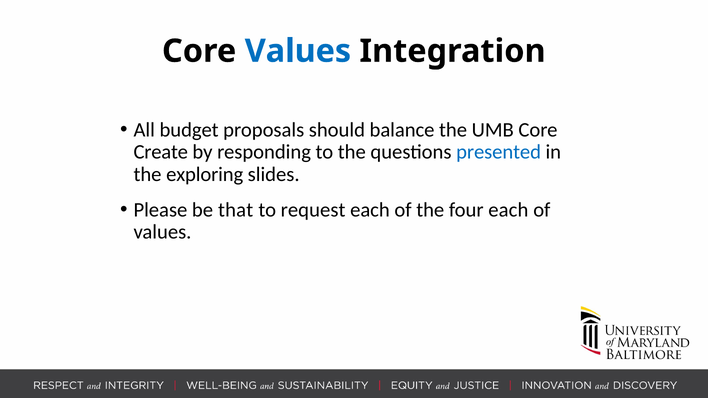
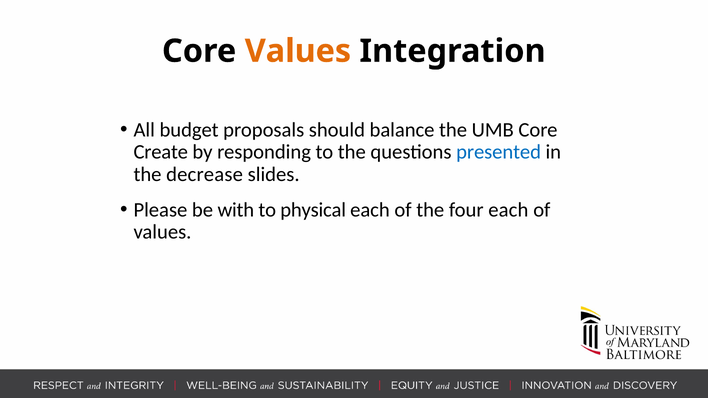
Values at (298, 51) colour: blue -> orange
exploring: exploring -> decrease
that: that -> with
request: request -> physical
